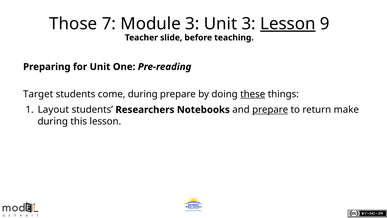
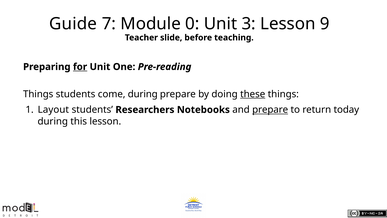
Those: Those -> Guide
Module 3: 3 -> 0
Lesson at (288, 24) underline: present -> none
for underline: none -> present
Target at (38, 94): Target -> Things
make: make -> today
